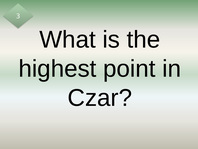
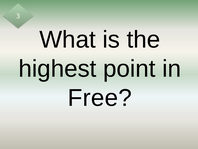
Czar: Czar -> Free
